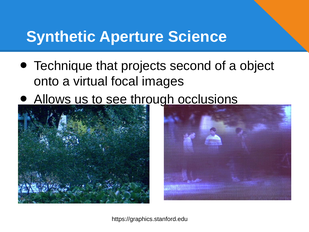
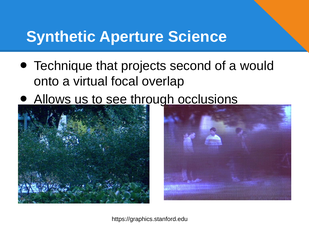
object: object -> would
images: images -> overlap
